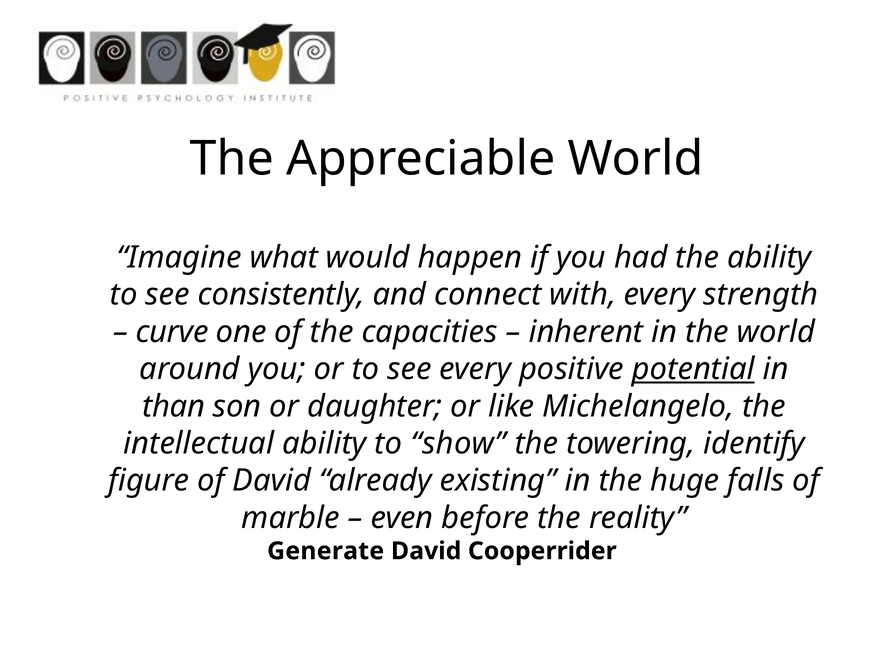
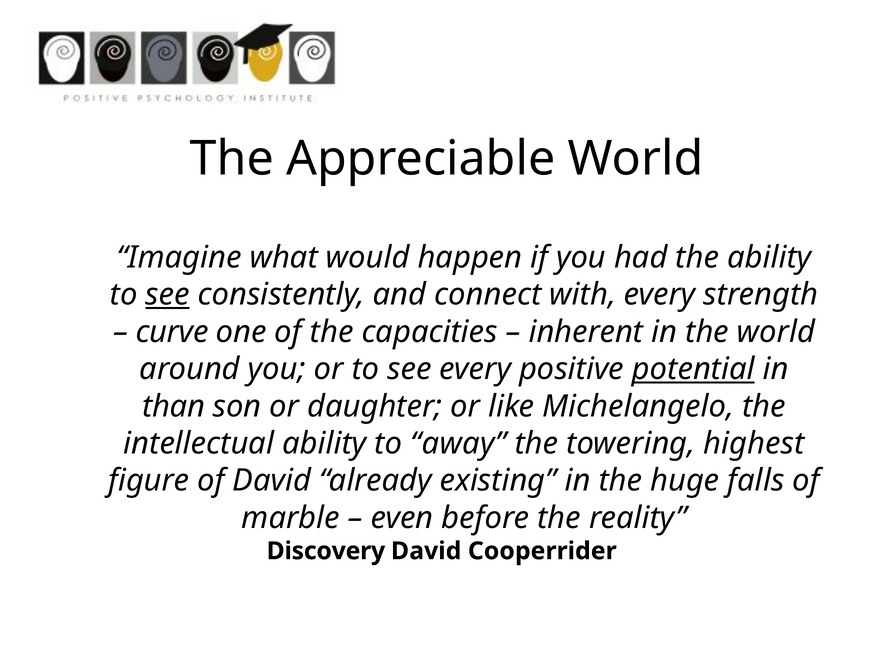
see at (168, 295) underline: none -> present
show: show -> away
identify: identify -> highest
Generate: Generate -> Discovery
